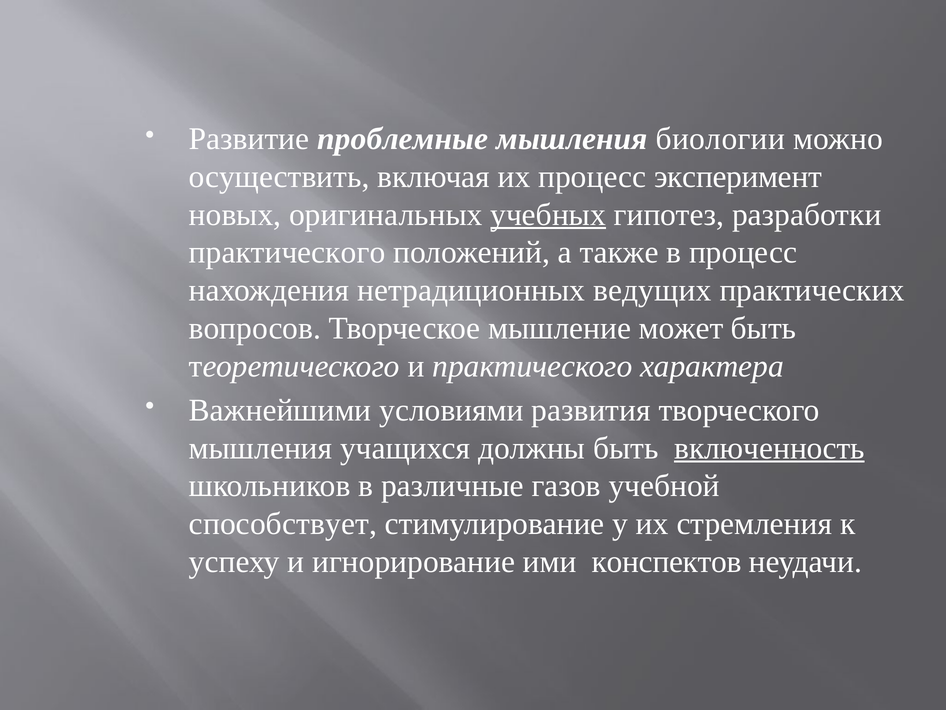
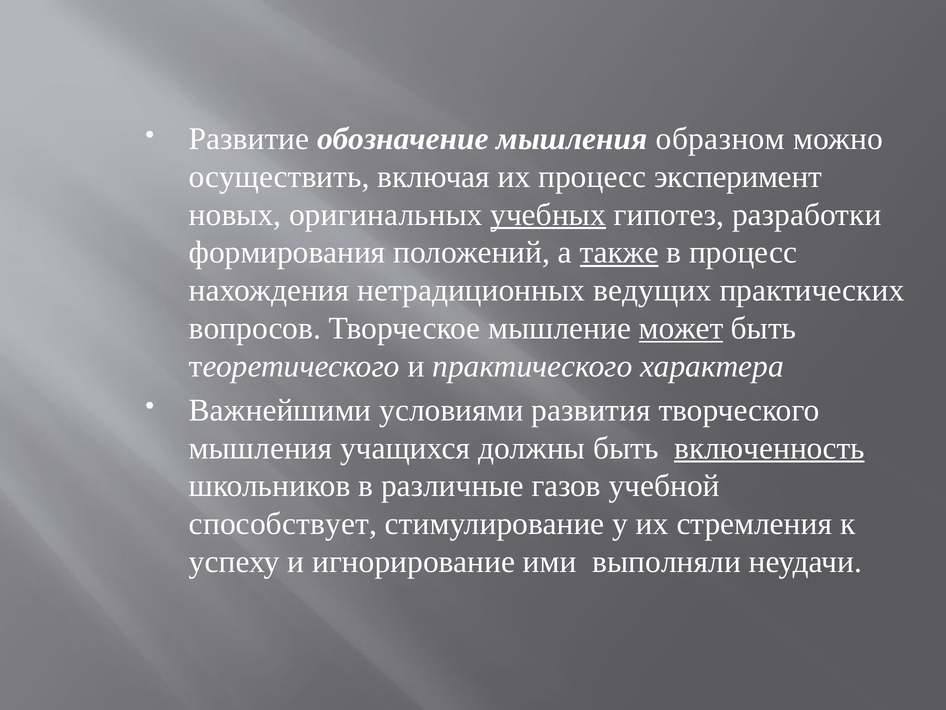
проблемные: проблемные -> обозначение
биологии: биологии -> образном
практического at (287, 252): практического -> формирования
также underline: none -> present
может underline: none -> present
конспектов: конспектов -> выполняли
